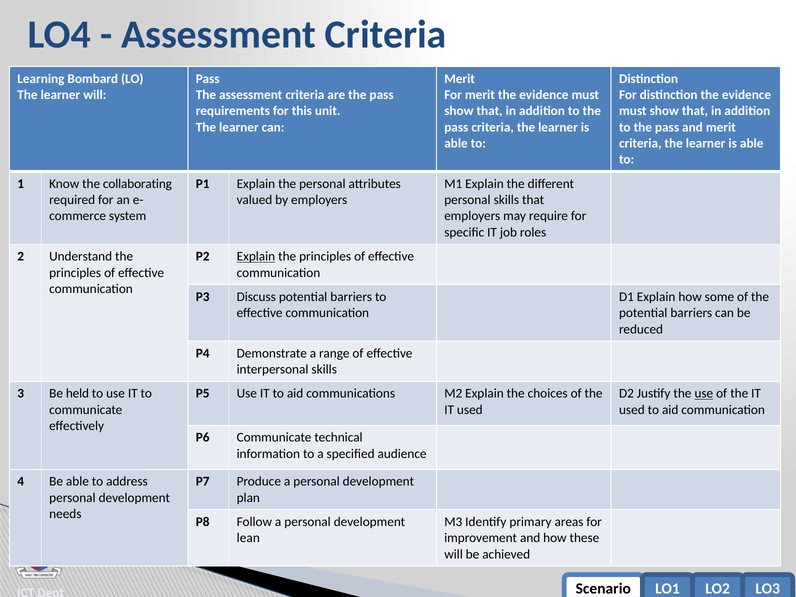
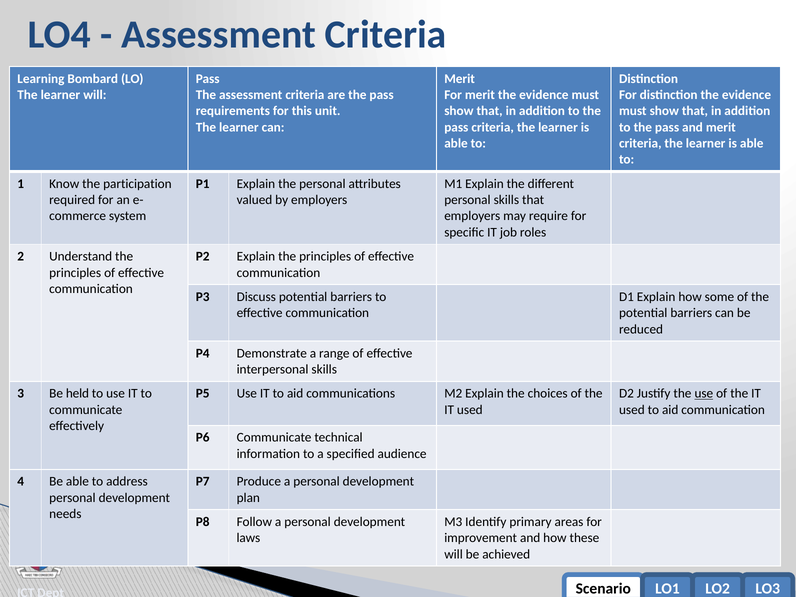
collaborating: collaborating -> participation
Explain at (256, 256) underline: present -> none
lean: lean -> laws
